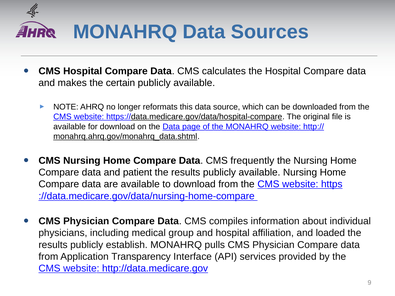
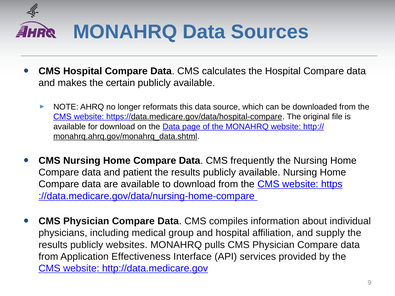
loaded: loaded -> supply
establish: establish -> websites
Transparency: Transparency -> Effectiveness
